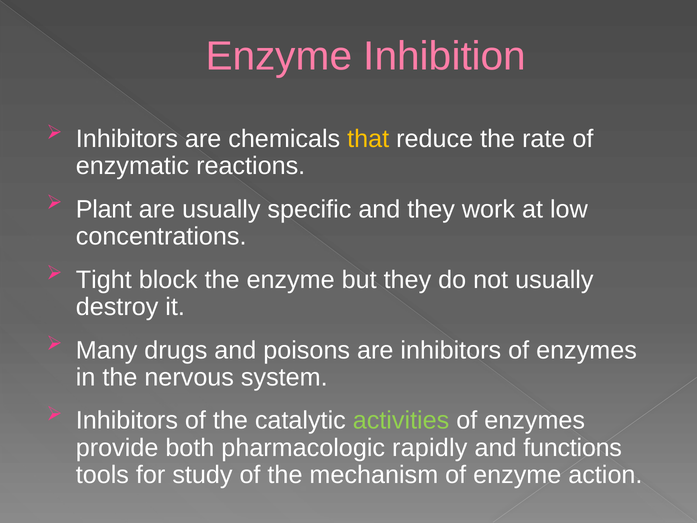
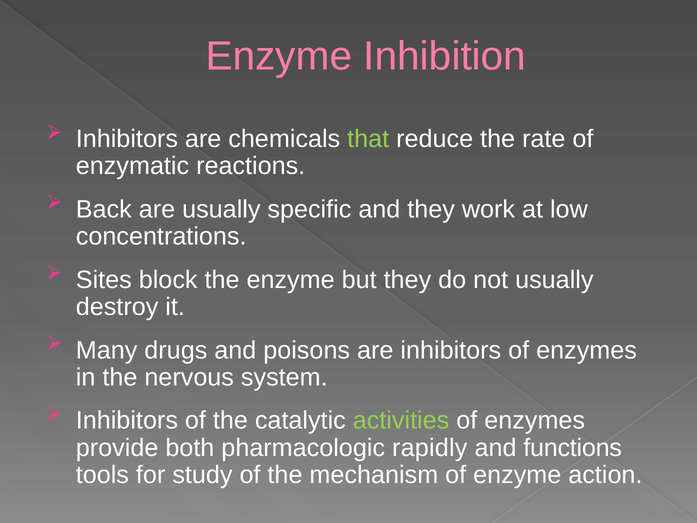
that colour: yellow -> light green
Plant: Plant -> Back
Tight: Tight -> Sites
